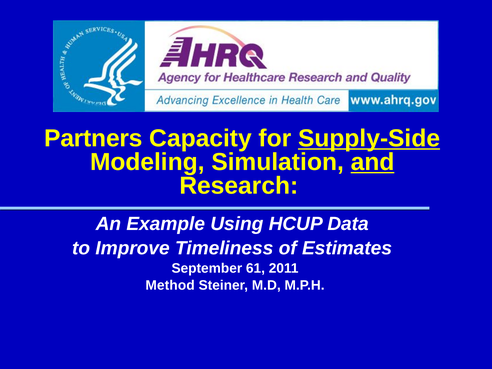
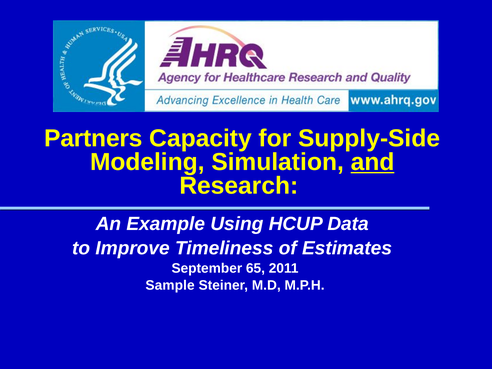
Supply-Side underline: present -> none
61: 61 -> 65
Method: Method -> Sample
